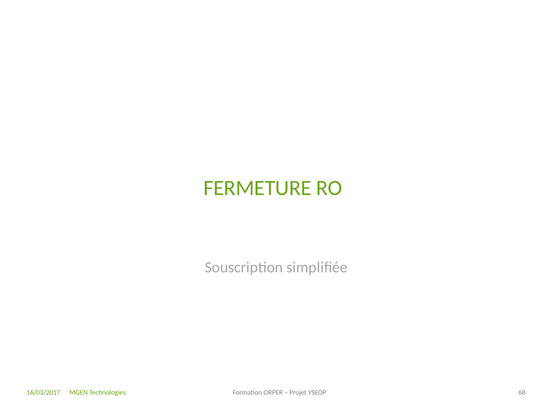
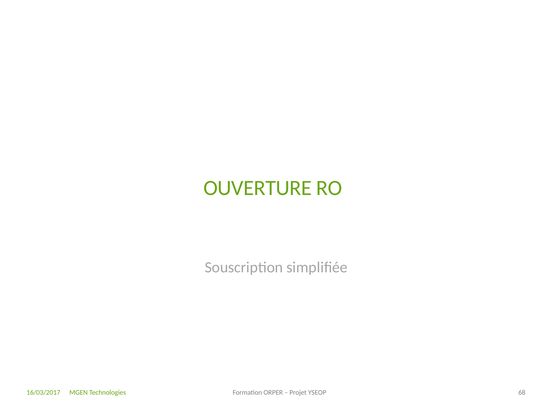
FERMETURE: FERMETURE -> OUVERTURE
